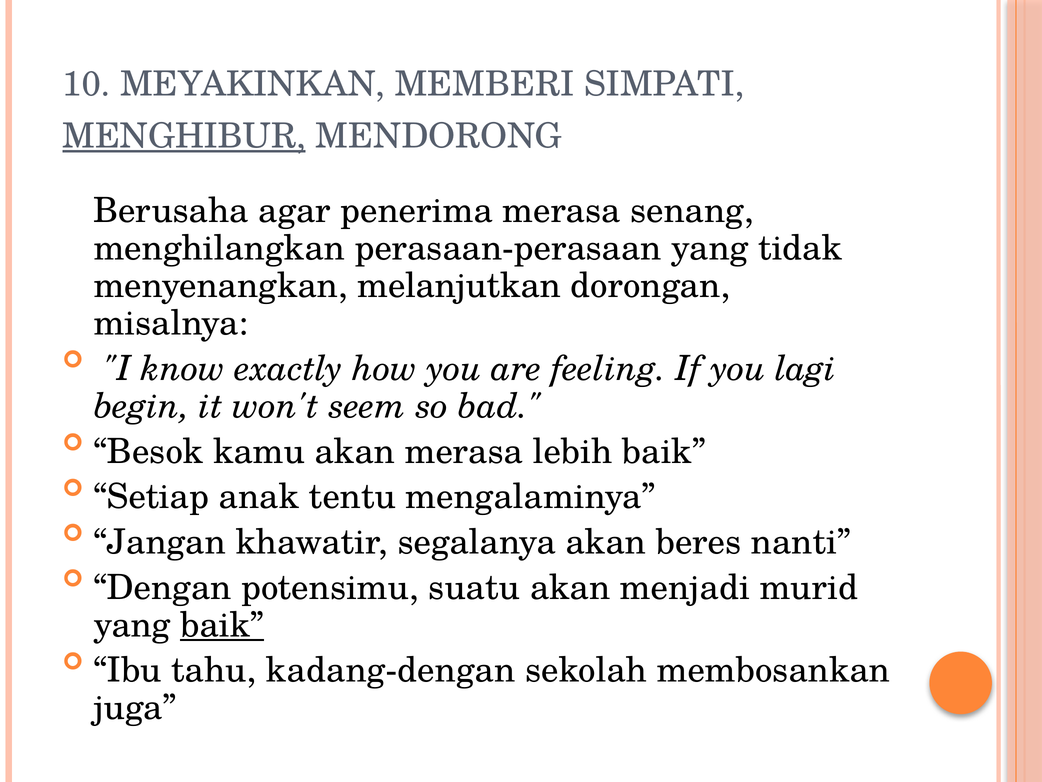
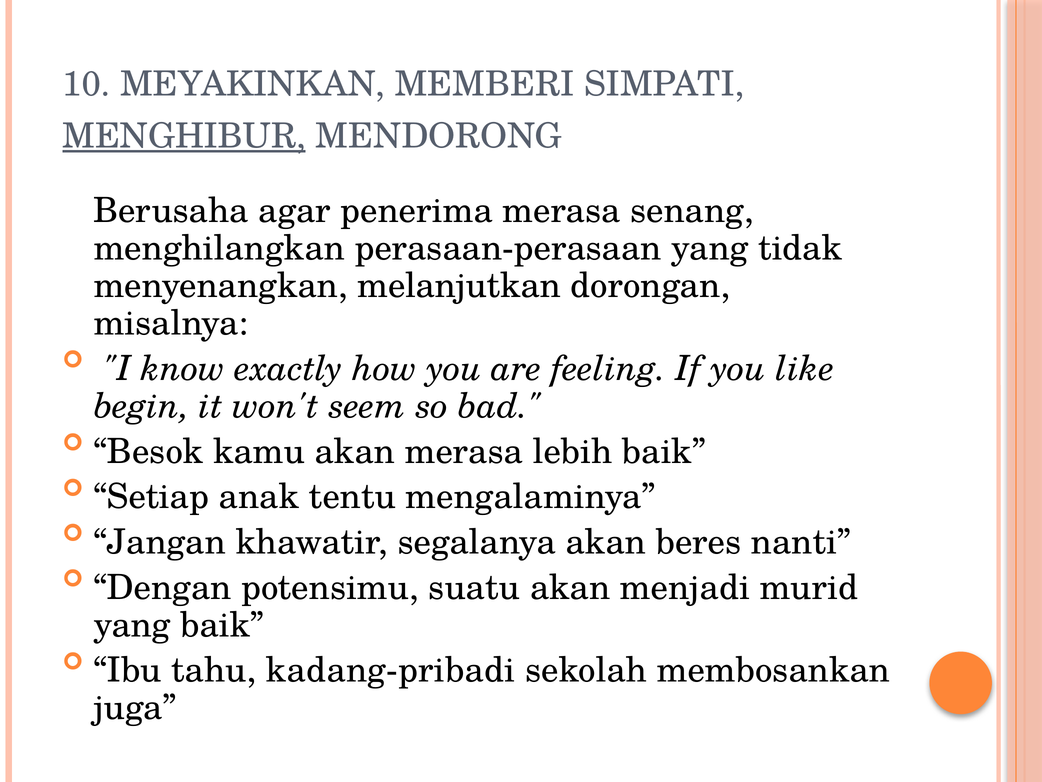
lagi: lagi -> like
baik at (222, 625) underline: present -> none
kadang-dengan: kadang-dengan -> kadang-pribadi
